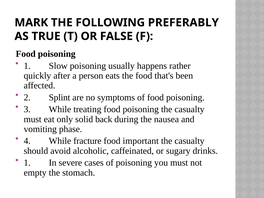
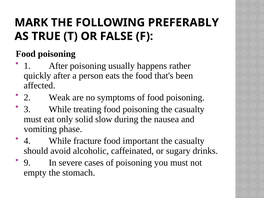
1 Slow: Slow -> After
Splint: Splint -> Weak
back: back -> slow
1 at (27, 163): 1 -> 9
